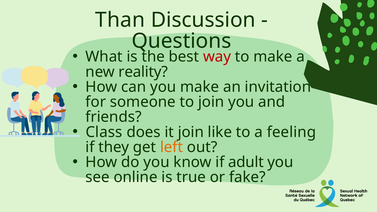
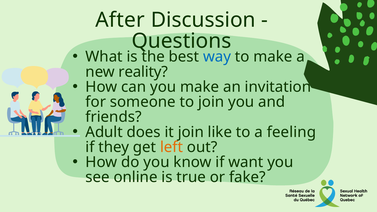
Than: Than -> After
way colour: red -> blue
Class: Class -> Adult
adult: adult -> want
